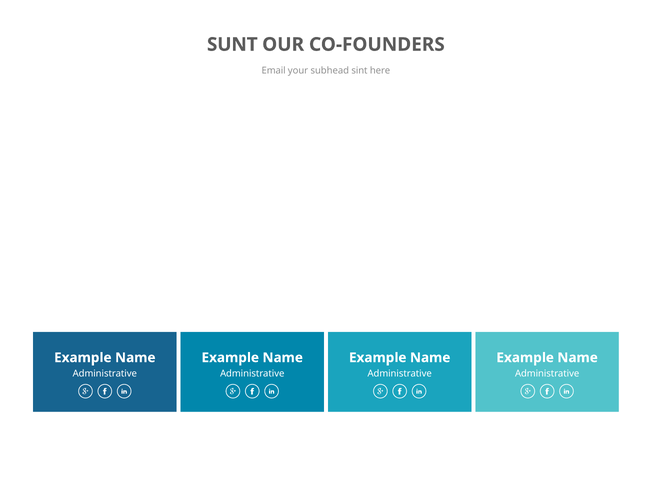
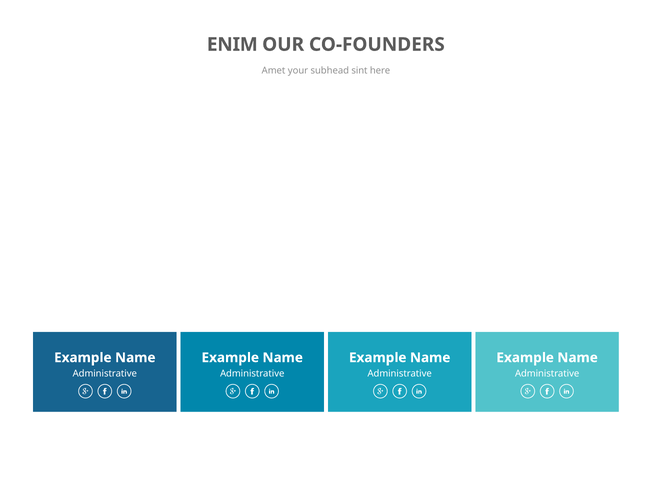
SUNT: SUNT -> ENIM
Email: Email -> Amet
